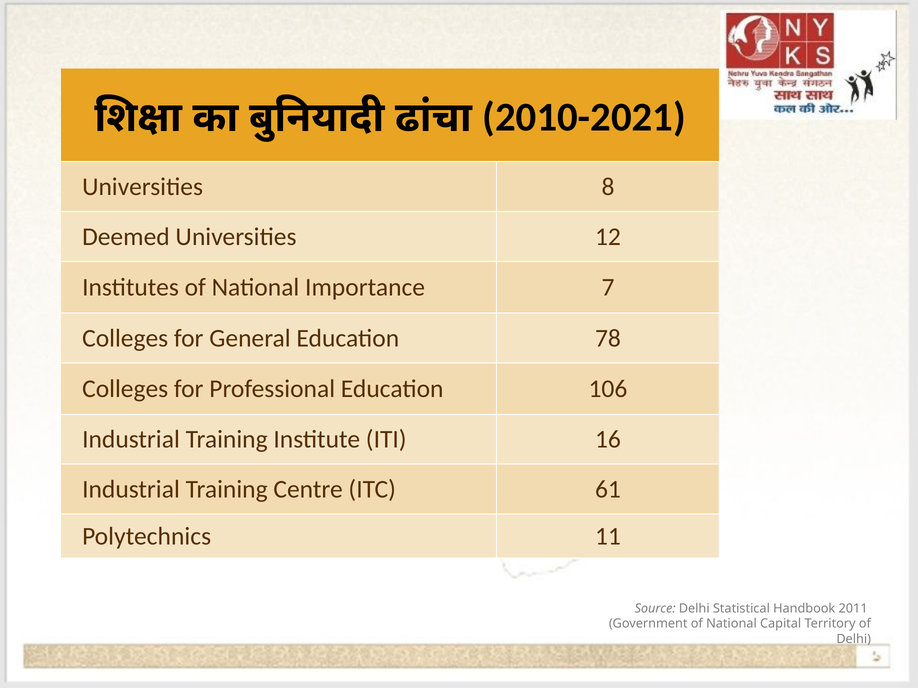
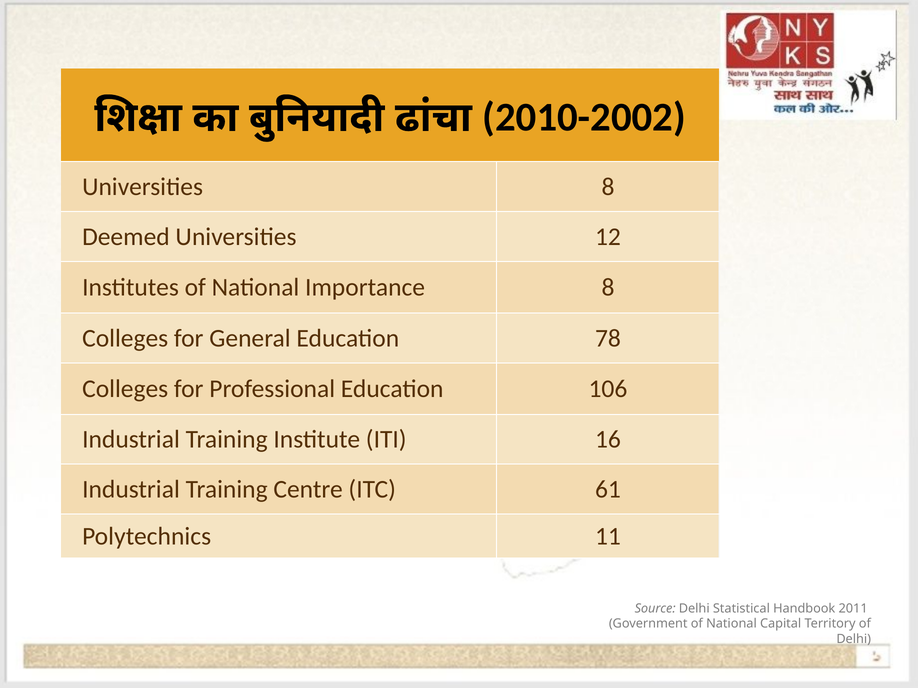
2010-2021: 2010-2021 -> 2010-2002
Importance 7: 7 -> 8
